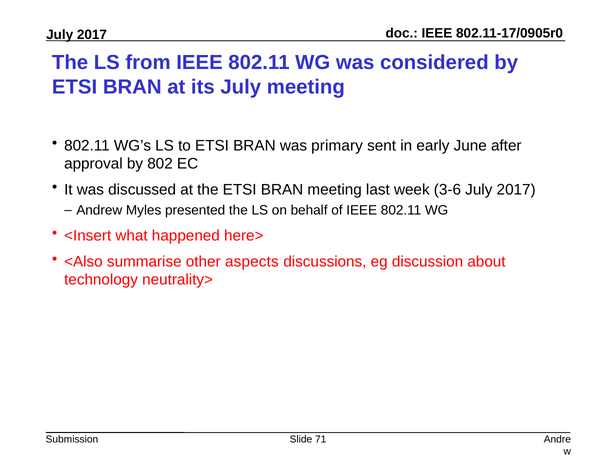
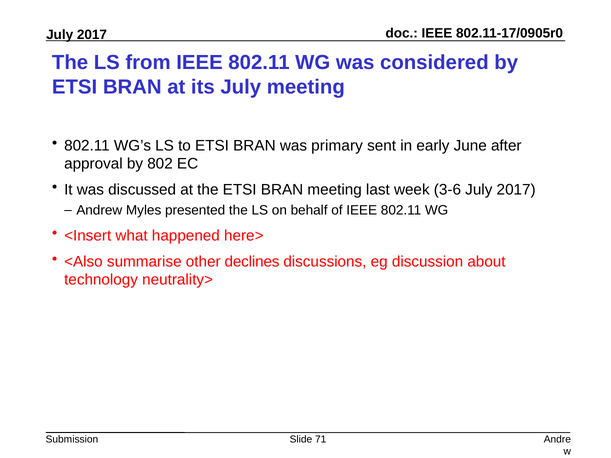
aspects: aspects -> declines
